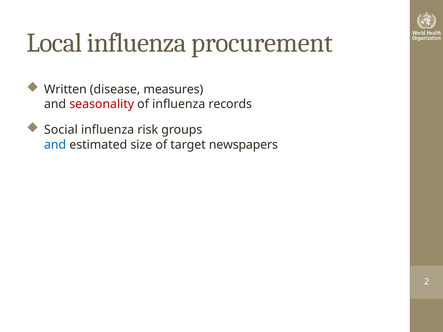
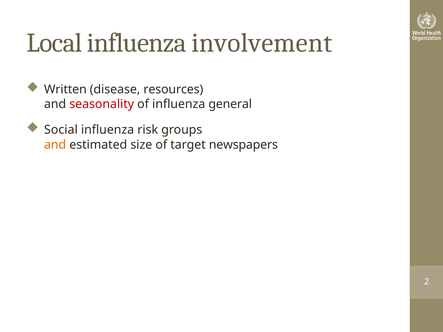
procurement: procurement -> involvement
measures: measures -> resources
records: records -> general
and at (55, 145) colour: blue -> orange
